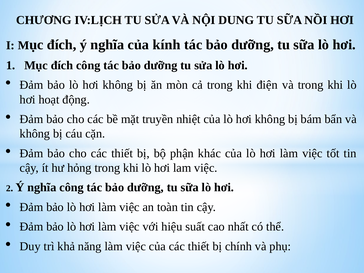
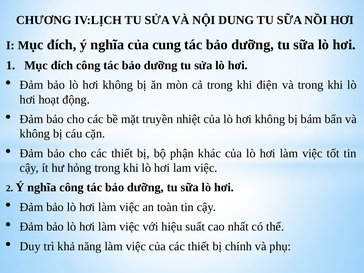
kính: kính -> cung
